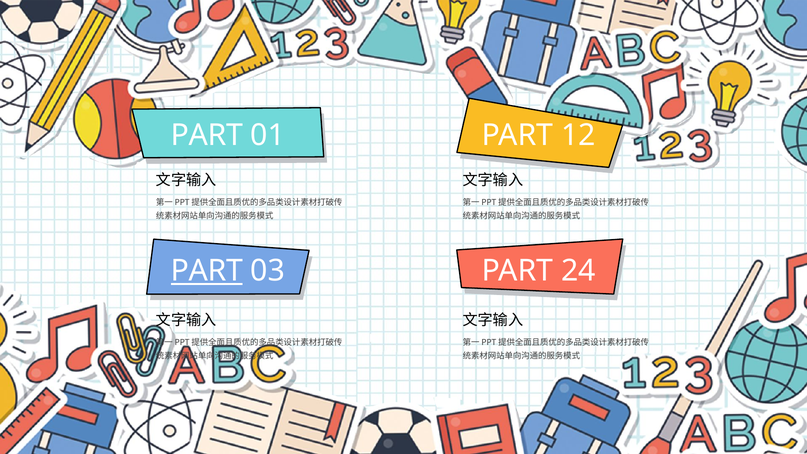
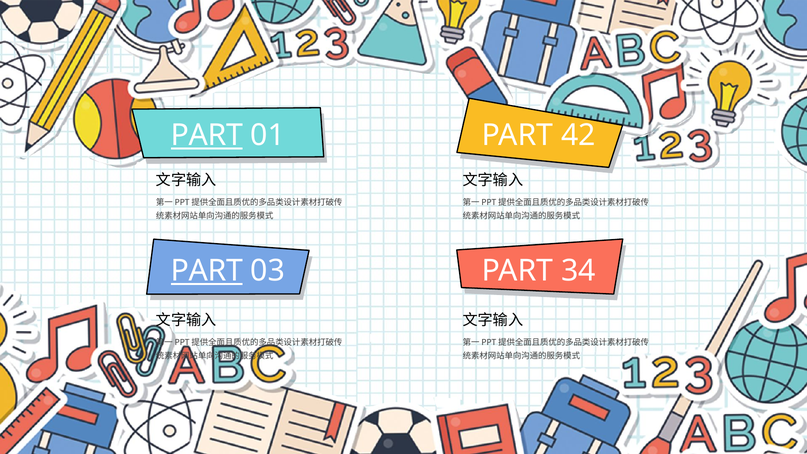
PART at (207, 135) underline: none -> present
12: 12 -> 42
24: 24 -> 34
